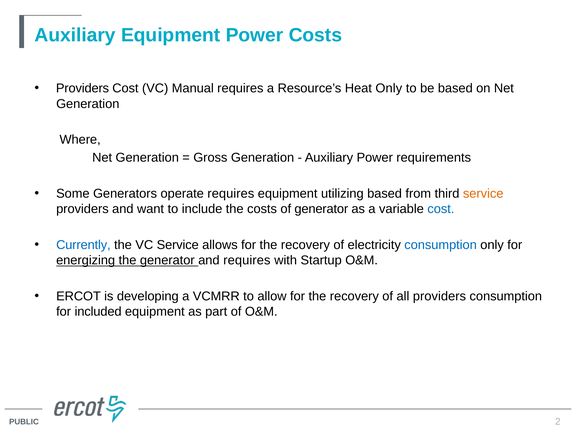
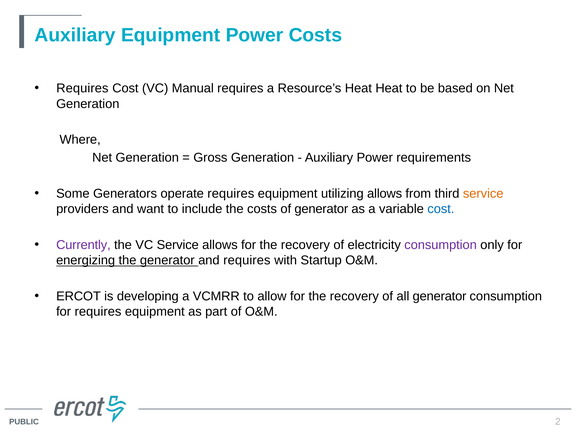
Providers at (83, 88): Providers -> Requires
Heat Only: Only -> Heat
utilizing based: based -> allows
Currently colour: blue -> purple
consumption at (441, 245) colour: blue -> purple
all providers: providers -> generator
for included: included -> requires
